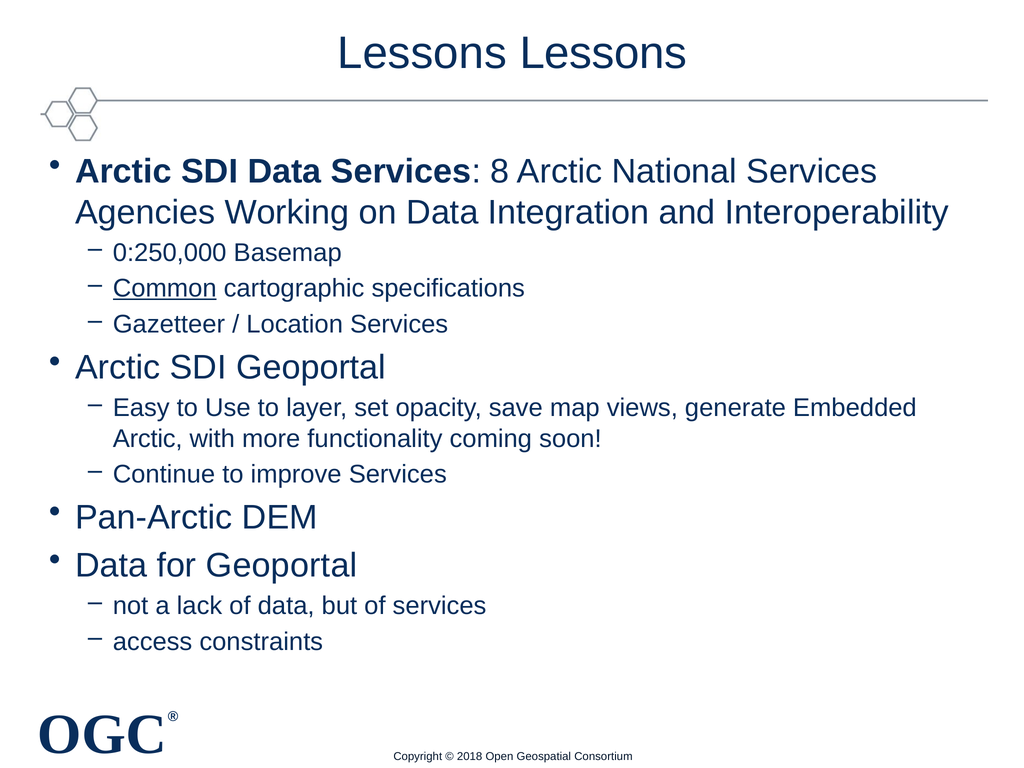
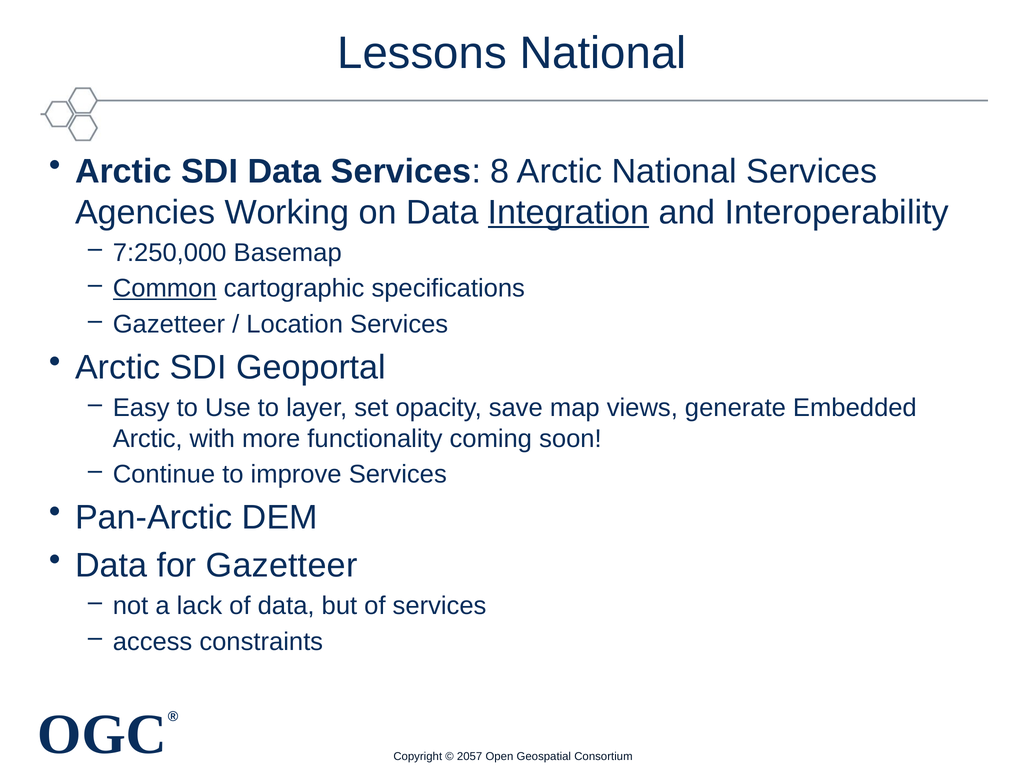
Lessons Lessons: Lessons -> National
Integration underline: none -> present
0:250,000: 0:250,000 -> 7:250,000
for Geoportal: Geoportal -> Gazetteer
2018: 2018 -> 2057
